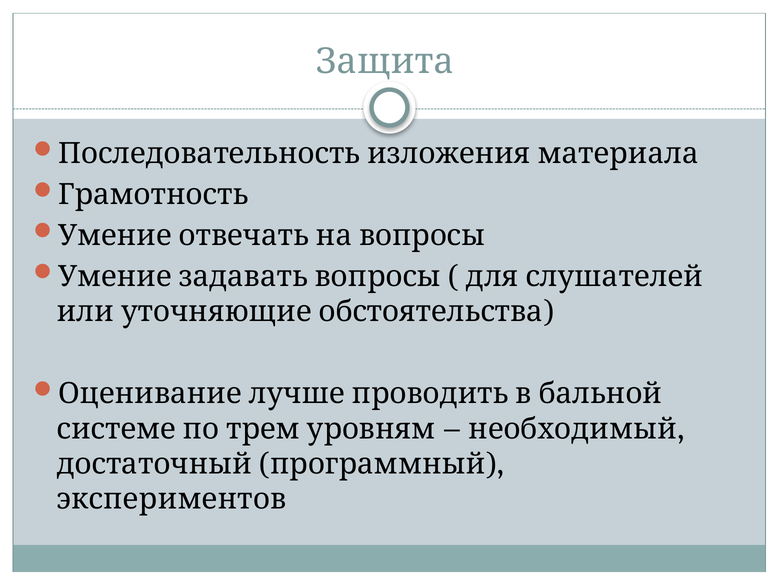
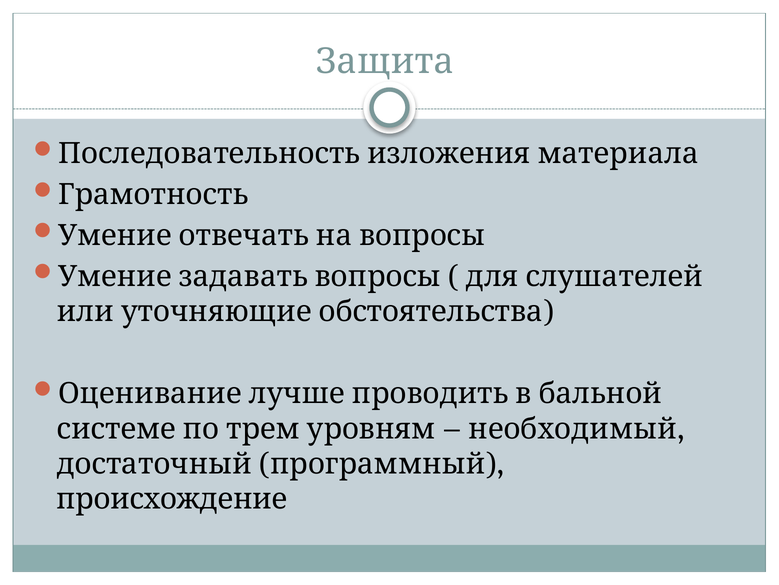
экспериментов: экспериментов -> происхождение
